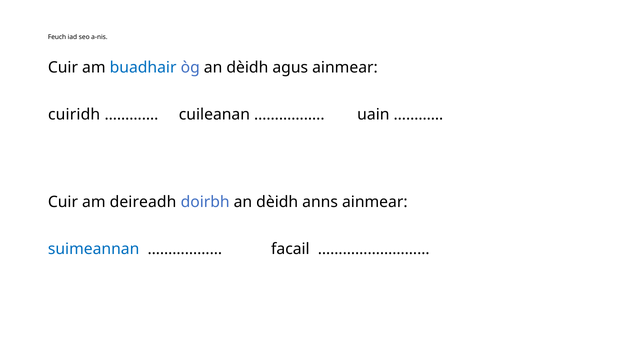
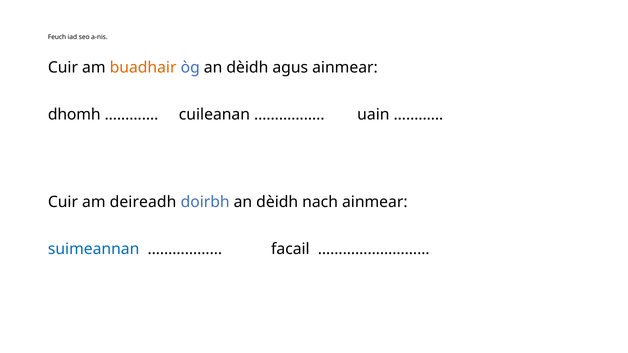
buadhair colour: blue -> orange
cuiridh: cuiridh -> dhomh
anns: anns -> nach
